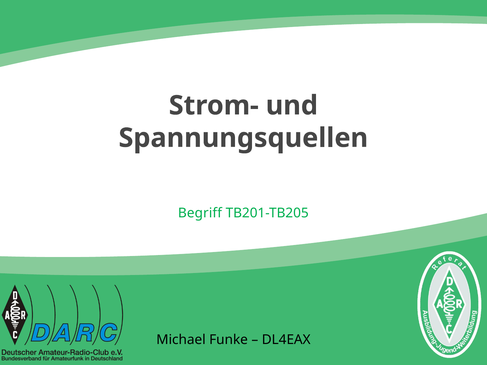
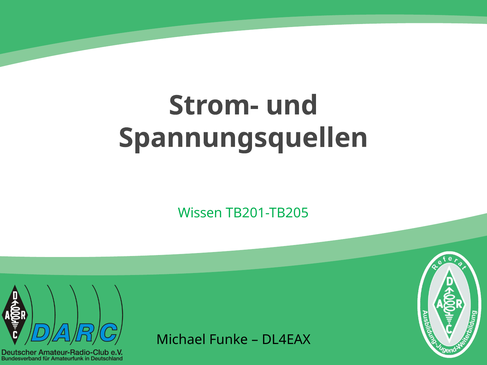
Begriff: Begriff -> Wissen
